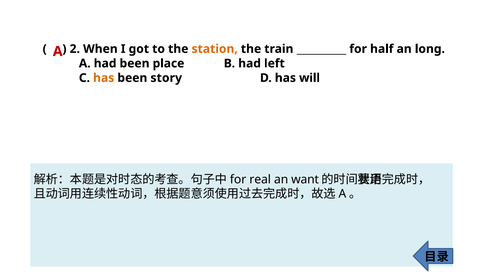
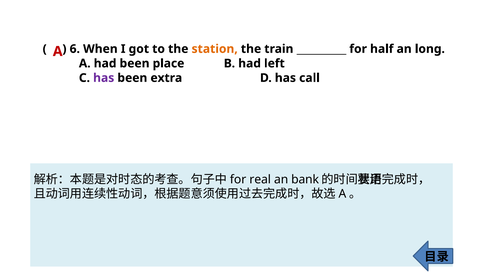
2: 2 -> 6
has at (104, 78) colour: orange -> purple
story: story -> extra
will: will -> call
want: want -> bank
